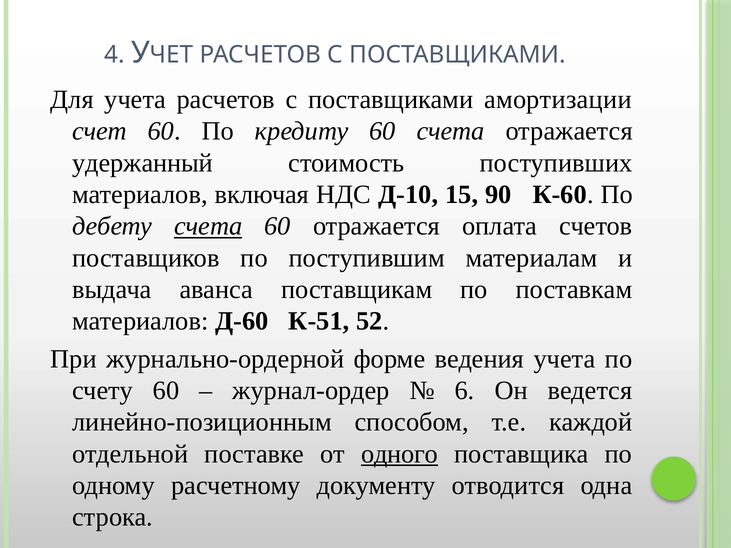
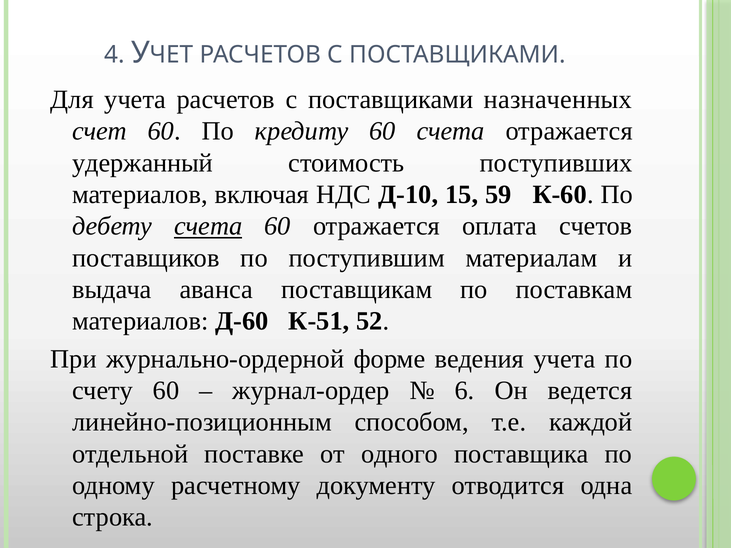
амортизации: амортизации -> назначенных
90: 90 -> 59
одного underline: present -> none
